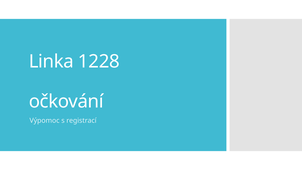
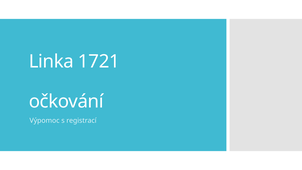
1228: 1228 -> 1721
